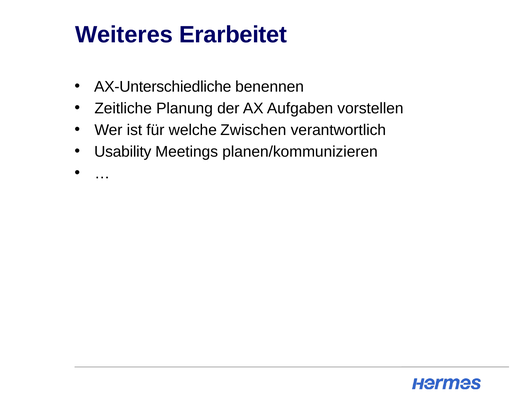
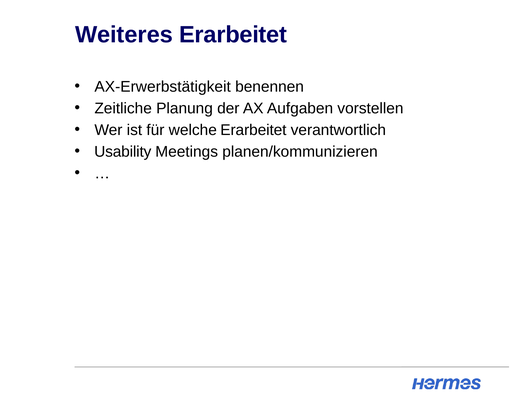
AX-Unterschiedliche: AX-Unterschiedliche -> AX-Erwerbstätigkeit
welche Zwischen: Zwischen -> Erarbeitet
